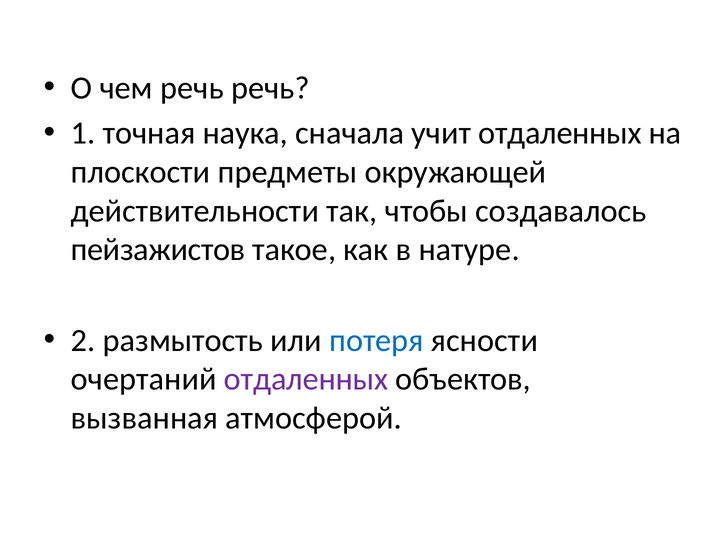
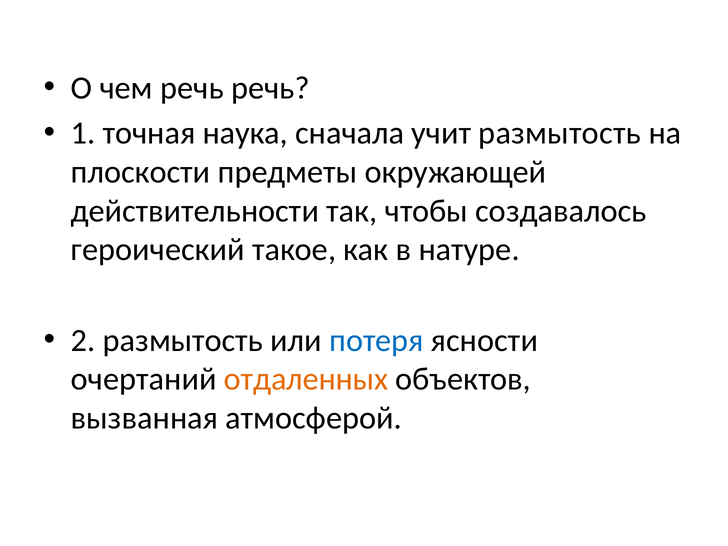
учит отдаленных: отдаленных -> размытость
пейзажистов: пейзажистов -> героический
отдаленных at (306, 379) colour: purple -> orange
